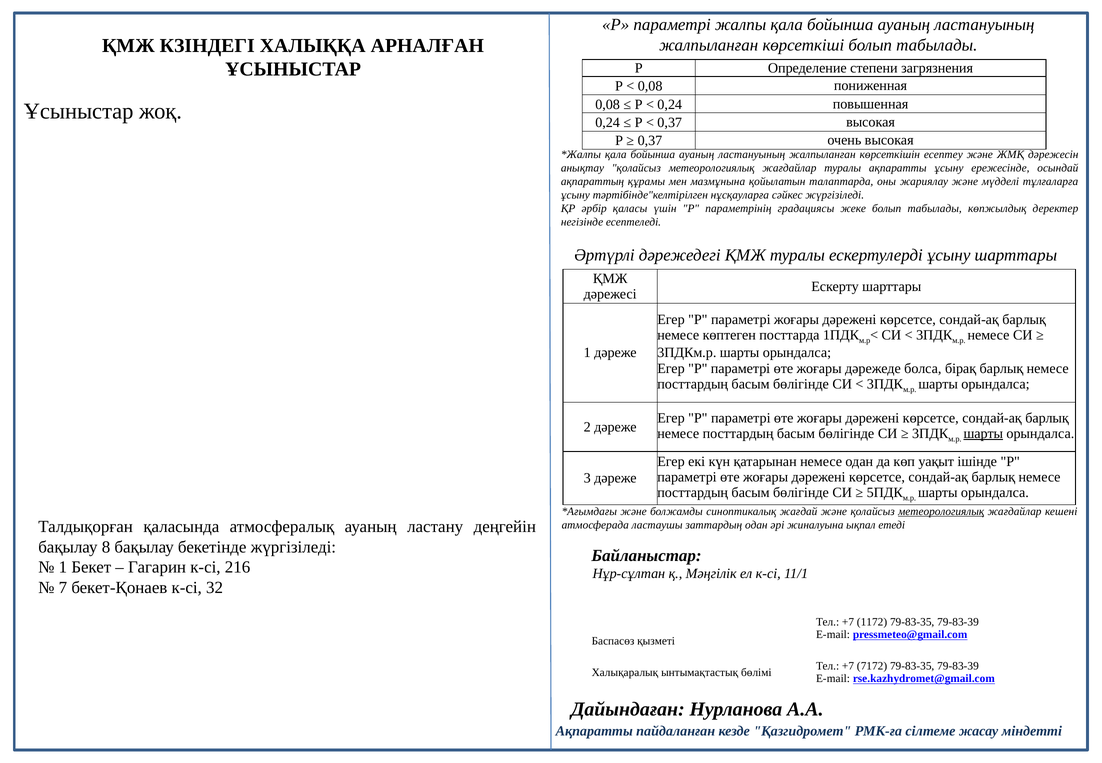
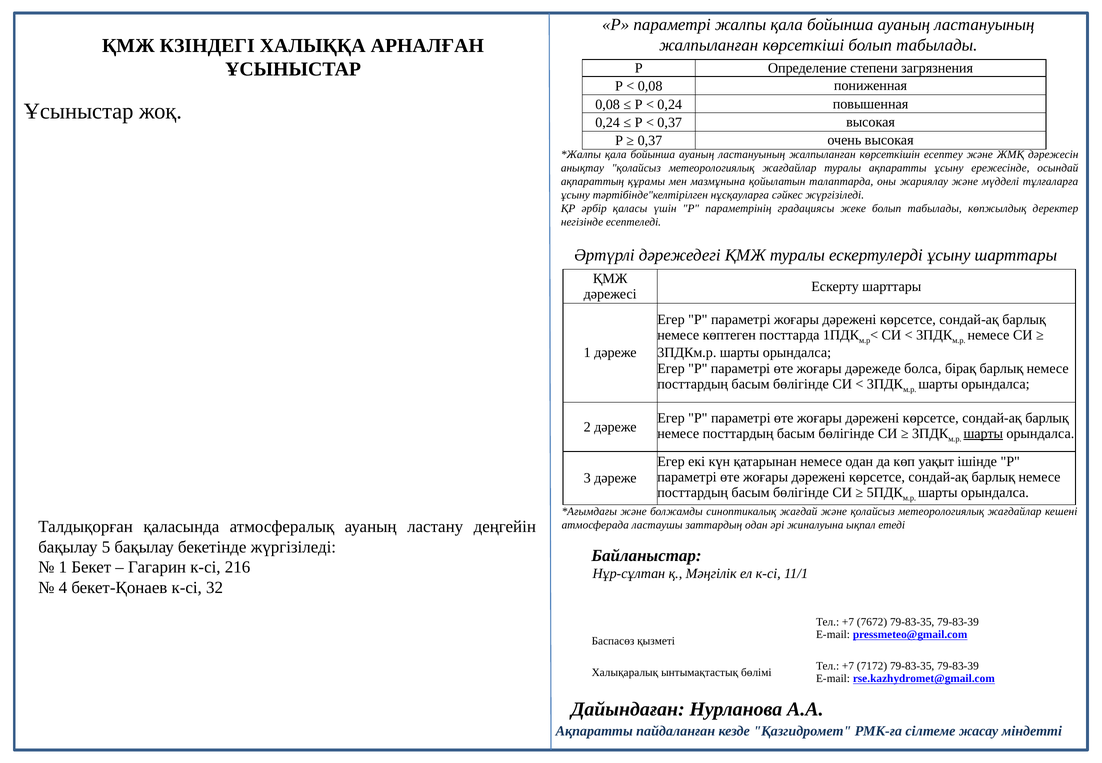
метеорологиялық at (941, 511) underline: present -> none
8: 8 -> 5
7: 7 -> 4
1172: 1172 -> 7672
